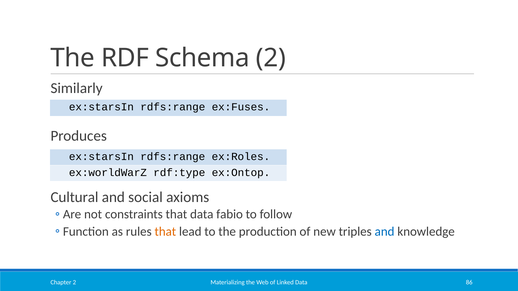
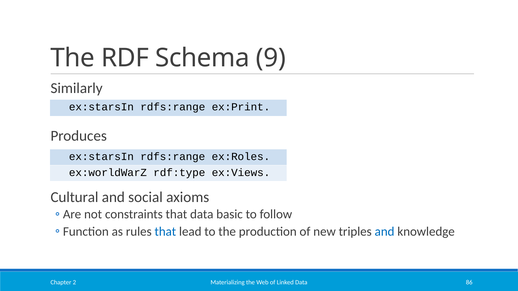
Schema 2: 2 -> 9
ex:Fuses: ex:Fuses -> ex:Print
ex:Ontop: ex:Ontop -> ex:Views
fabio: fabio -> basic
that at (165, 232) colour: orange -> blue
